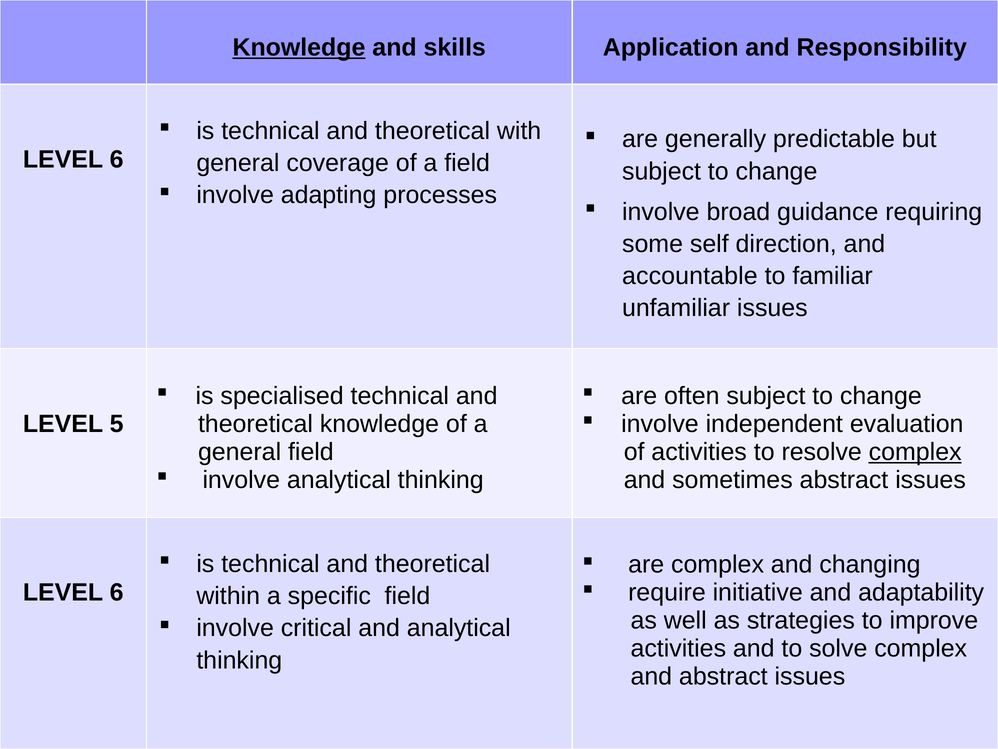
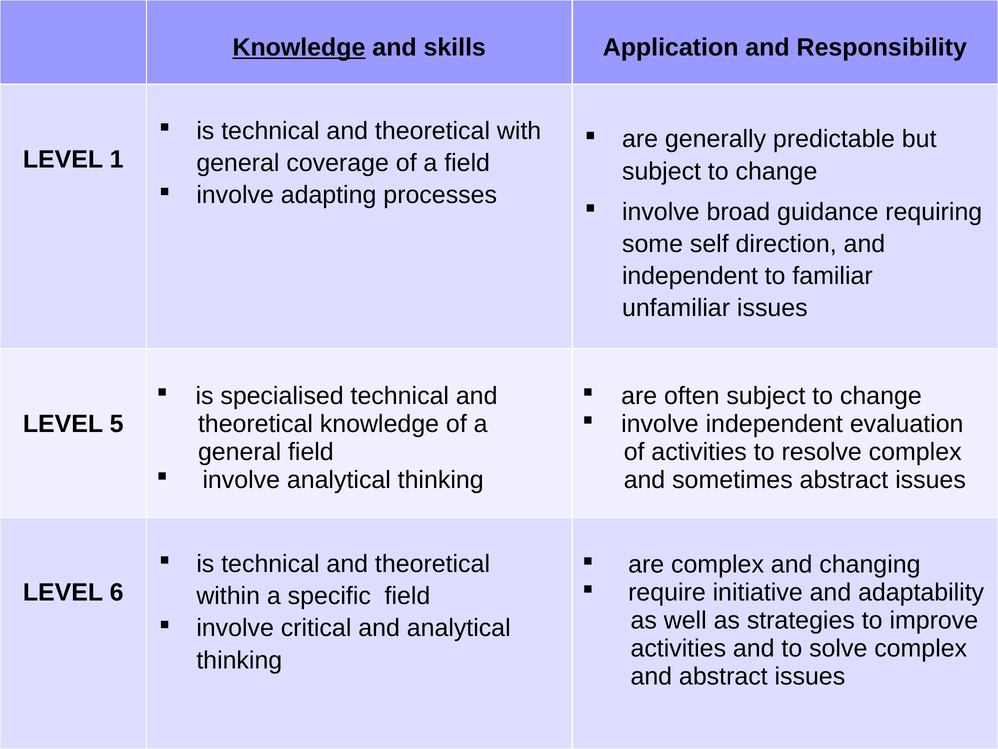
6 at (117, 160): 6 -> 1
accountable at (690, 276): accountable -> independent
complex at (915, 452) underline: present -> none
